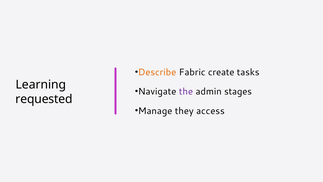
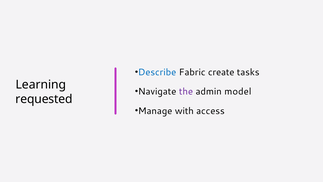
Describe colour: orange -> blue
stages: stages -> model
they: they -> with
